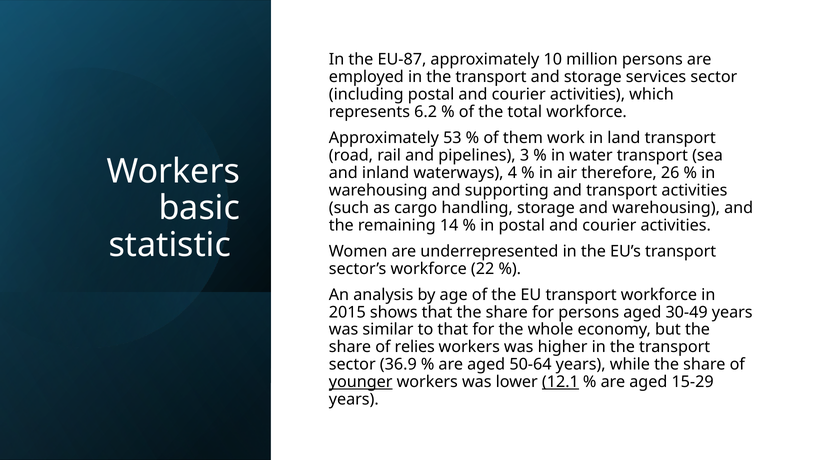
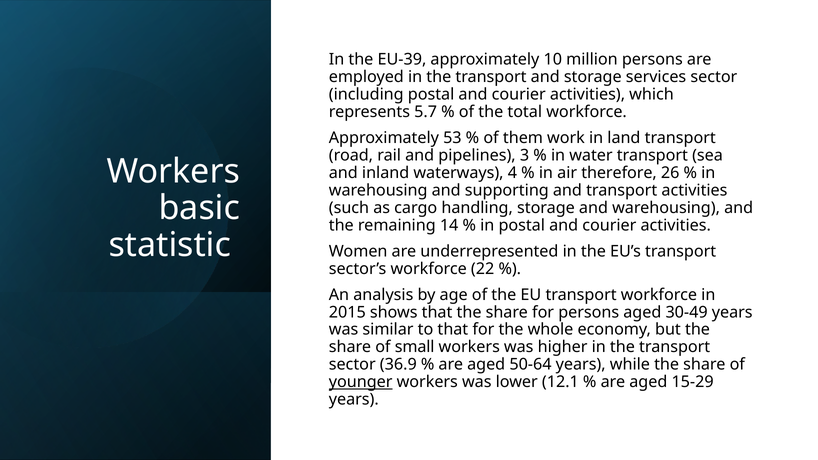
EU-87: EU-87 -> EU-39
6.2: 6.2 -> 5.7
relies: relies -> small
12.1 underline: present -> none
